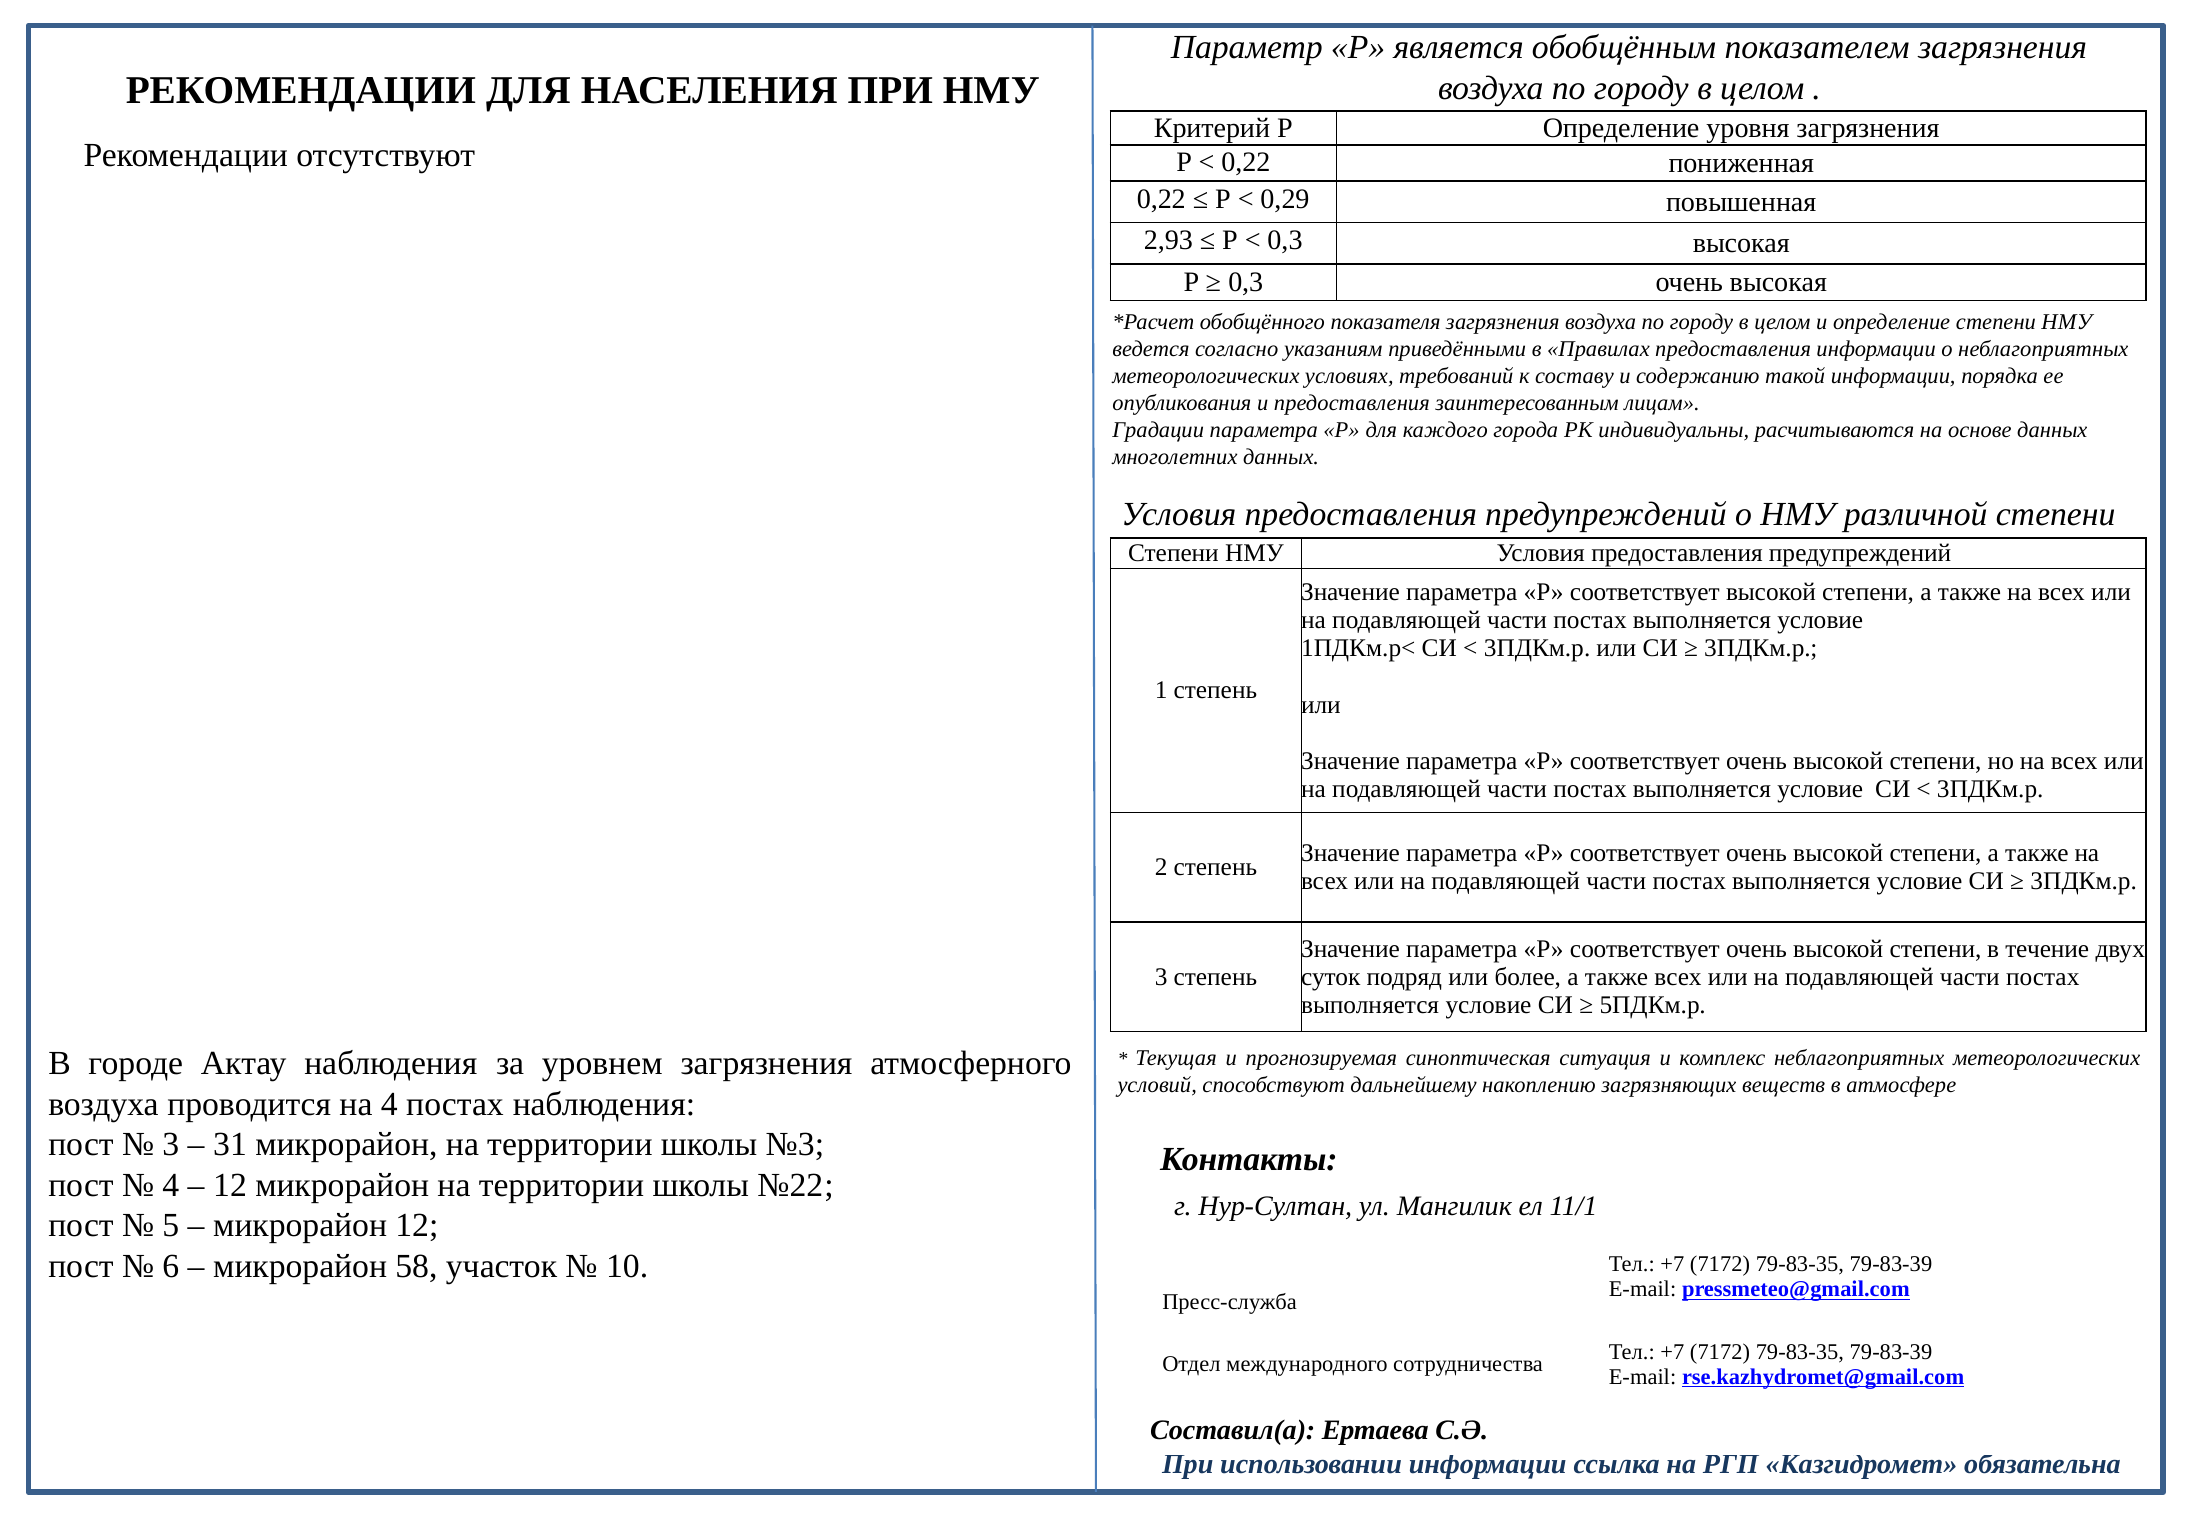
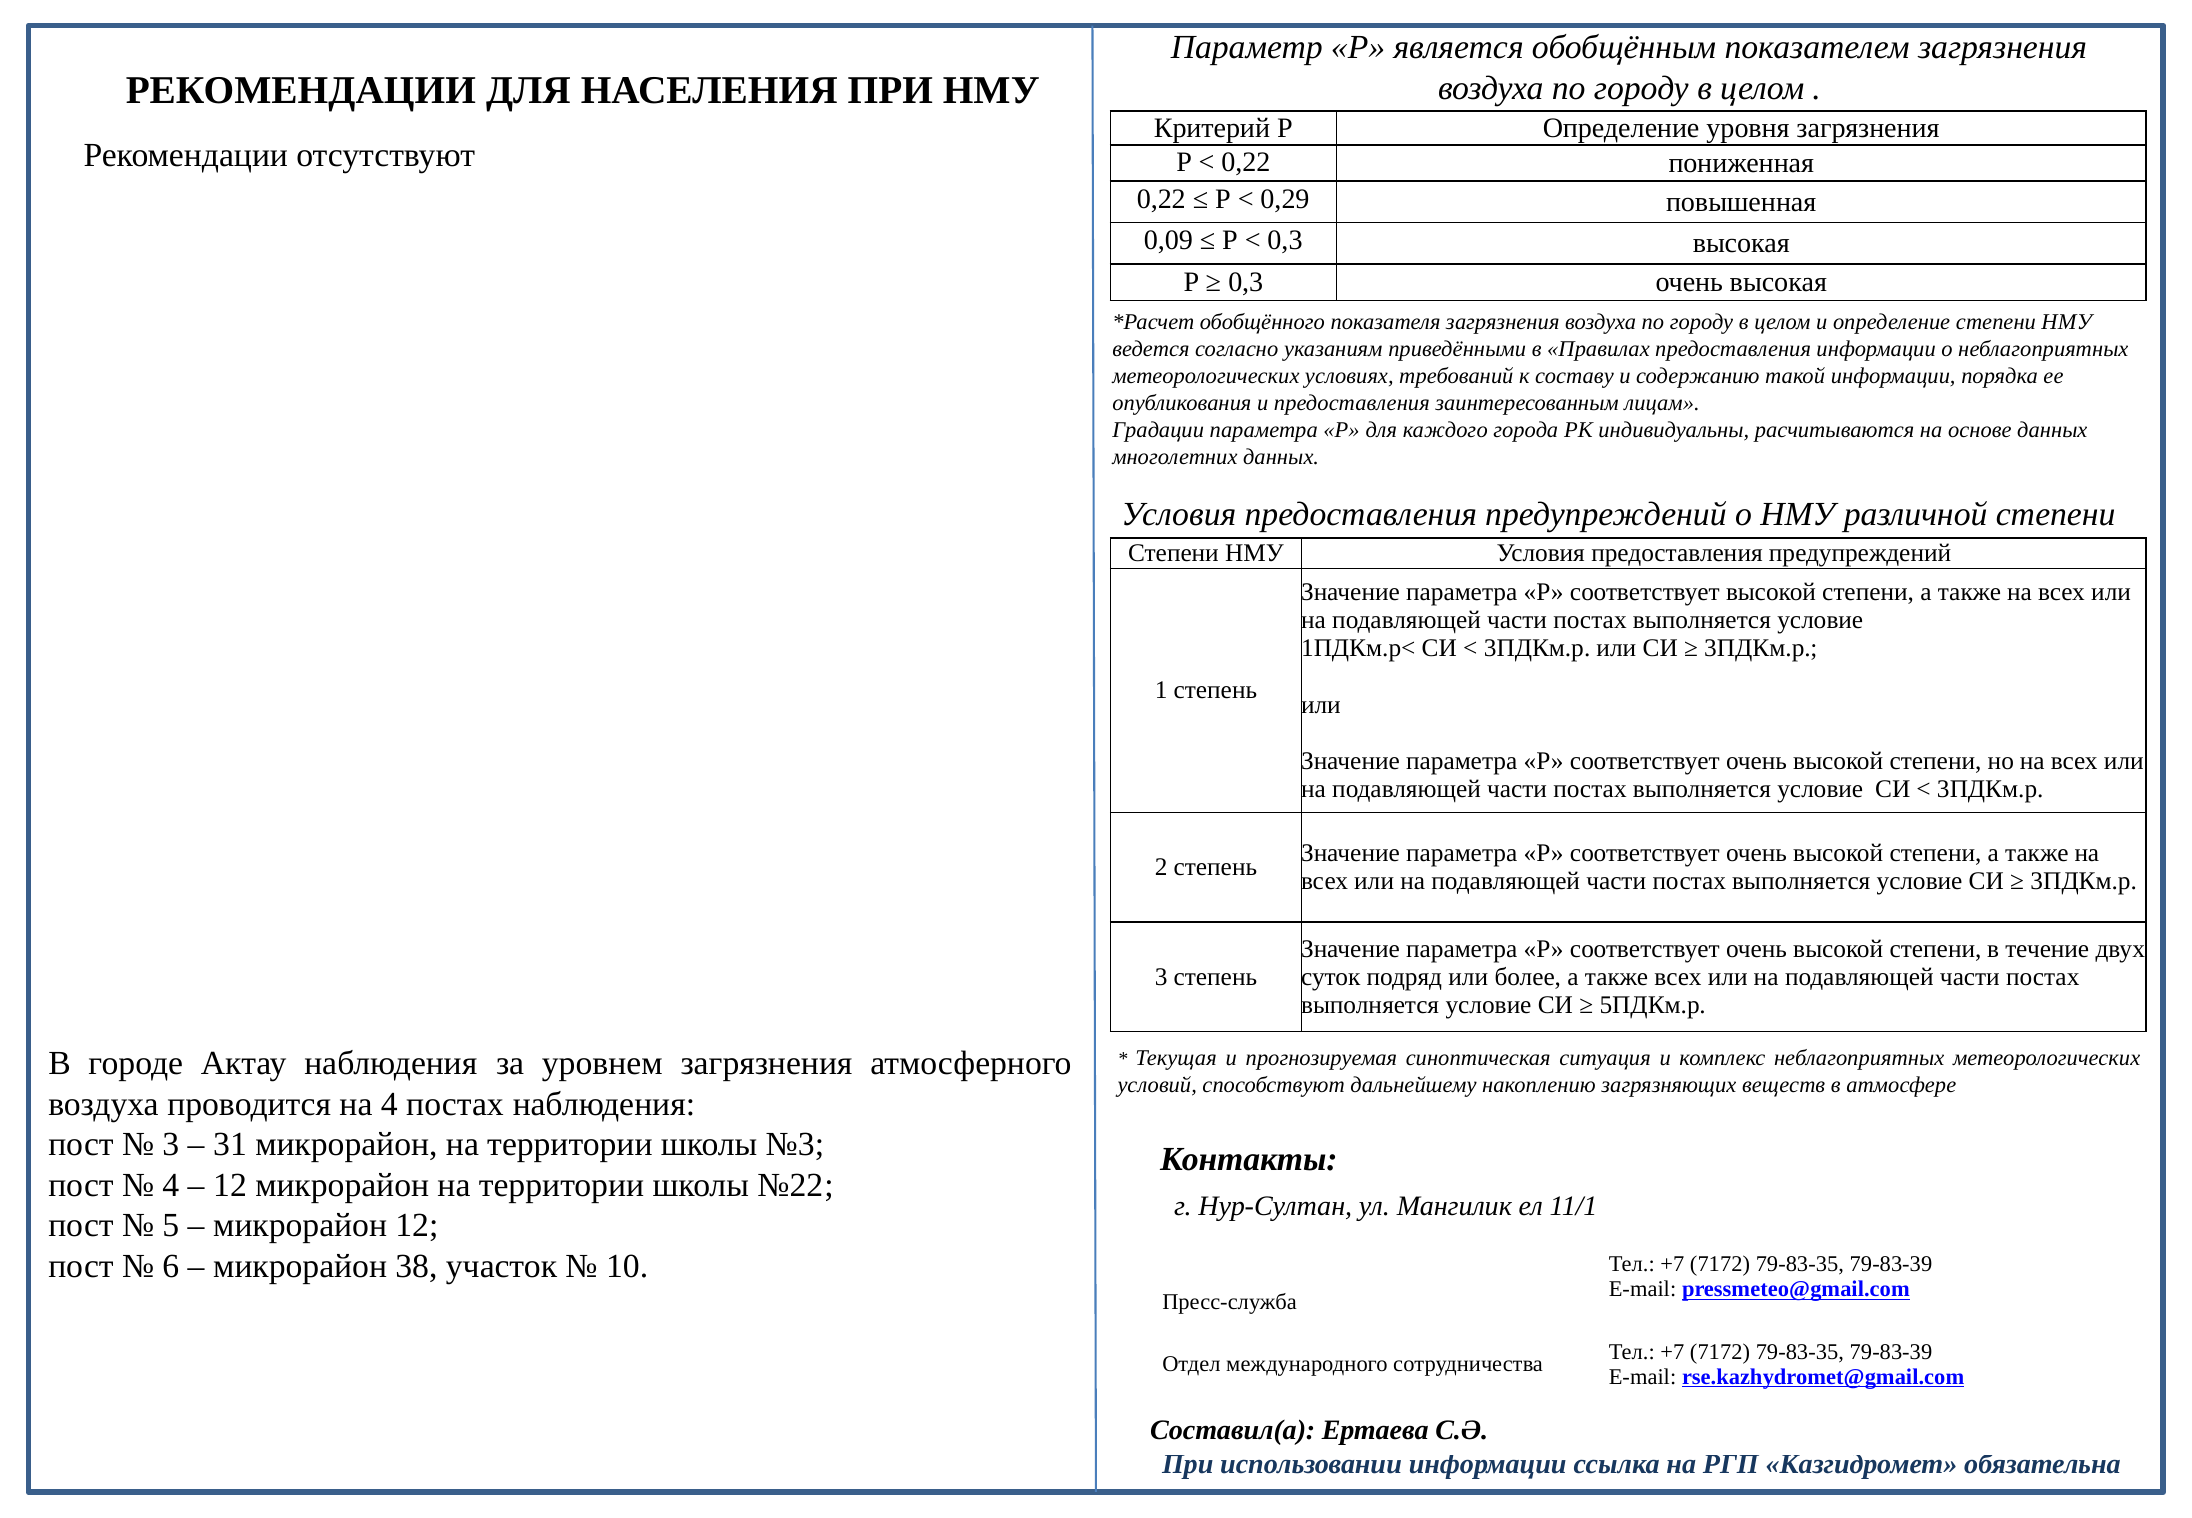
2,93: 2,93 -> 0,09
58: 58 -> 38
